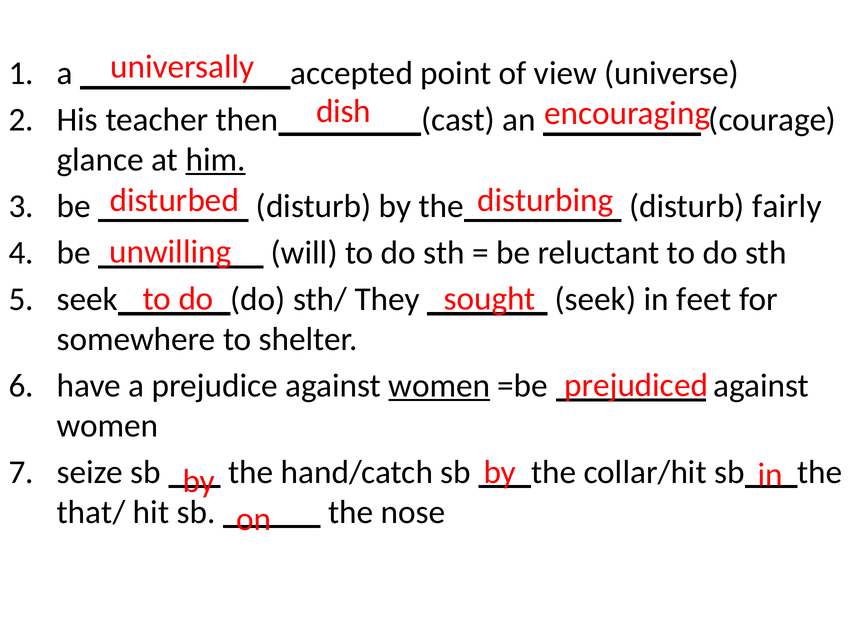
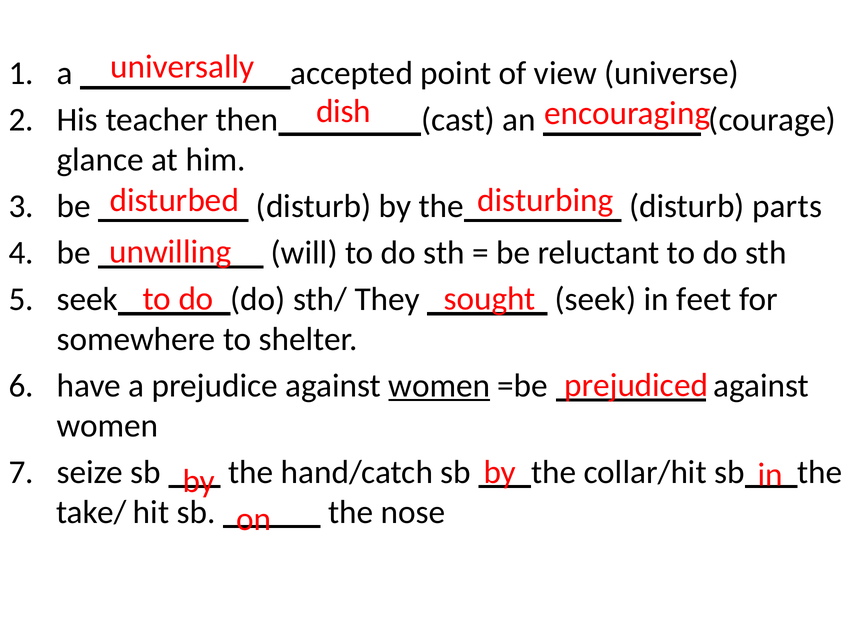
him underline: present -> none
fairly: fairly -> parts
that/: that/ -> take/
